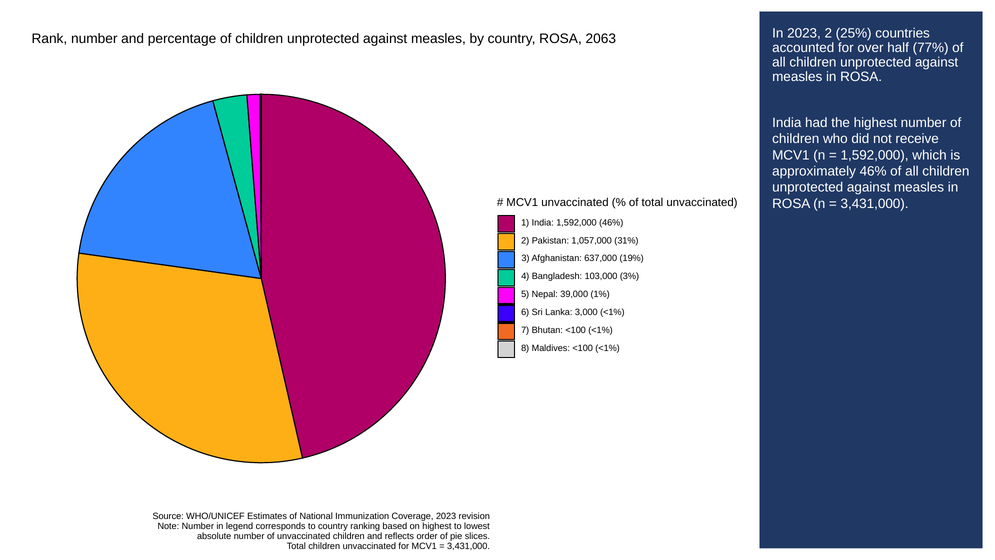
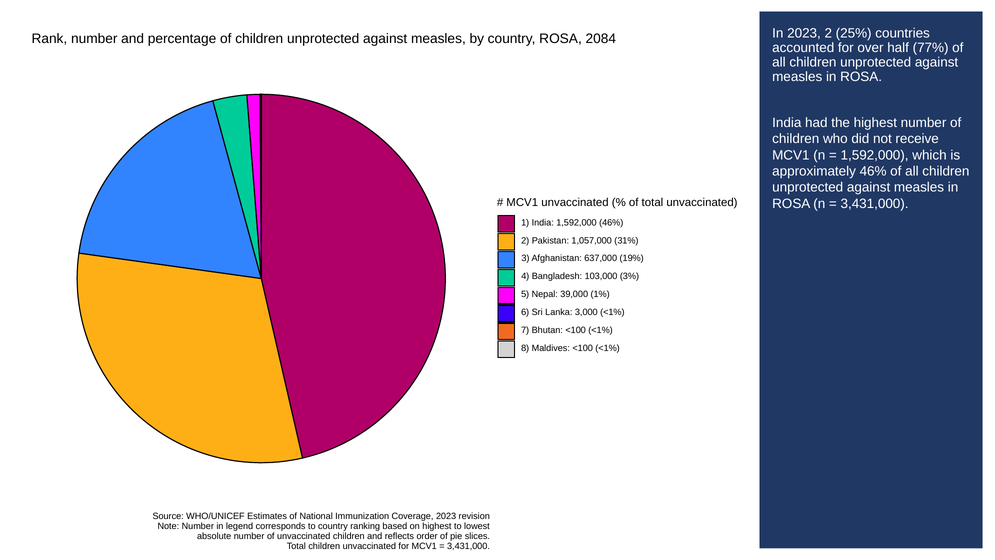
2063: 2063 -> 2084
